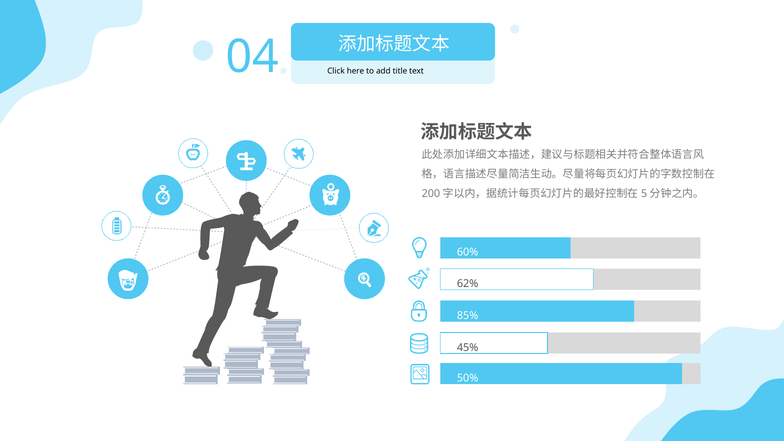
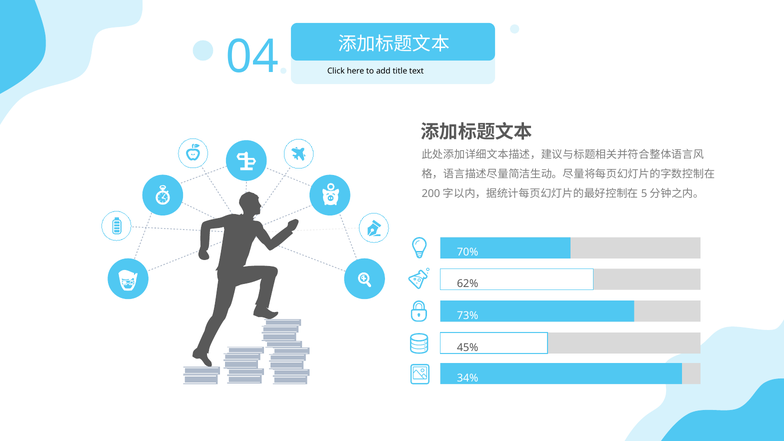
60%: 60% -> 70%
85%: 85% -> 73%
50%: 50% -> 34%
